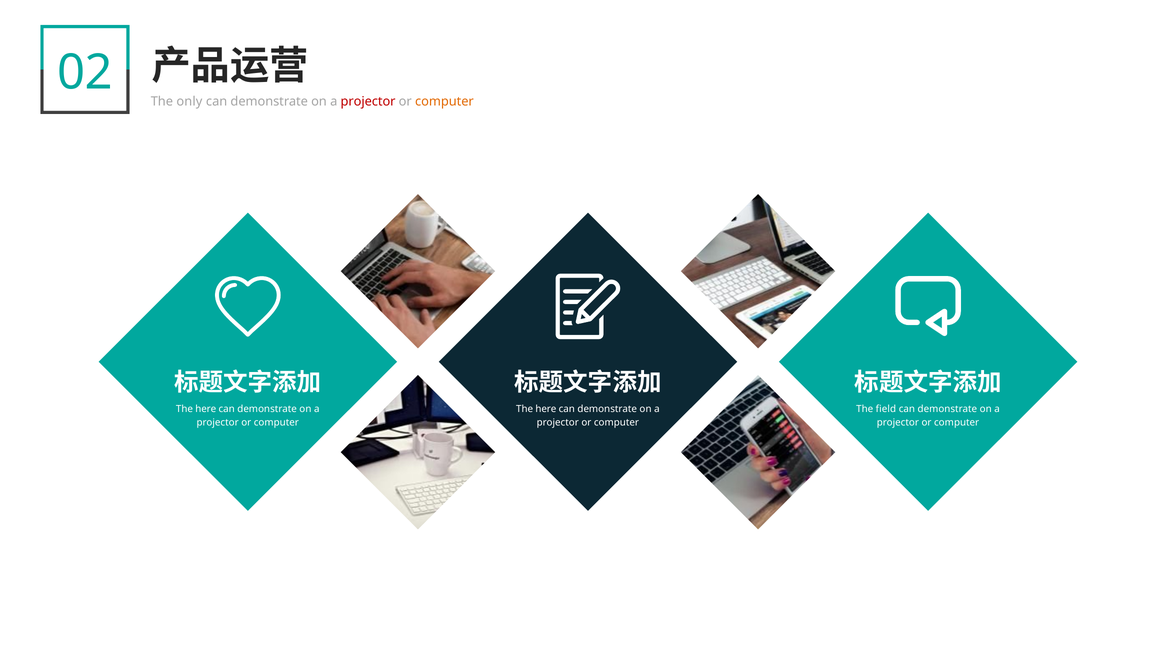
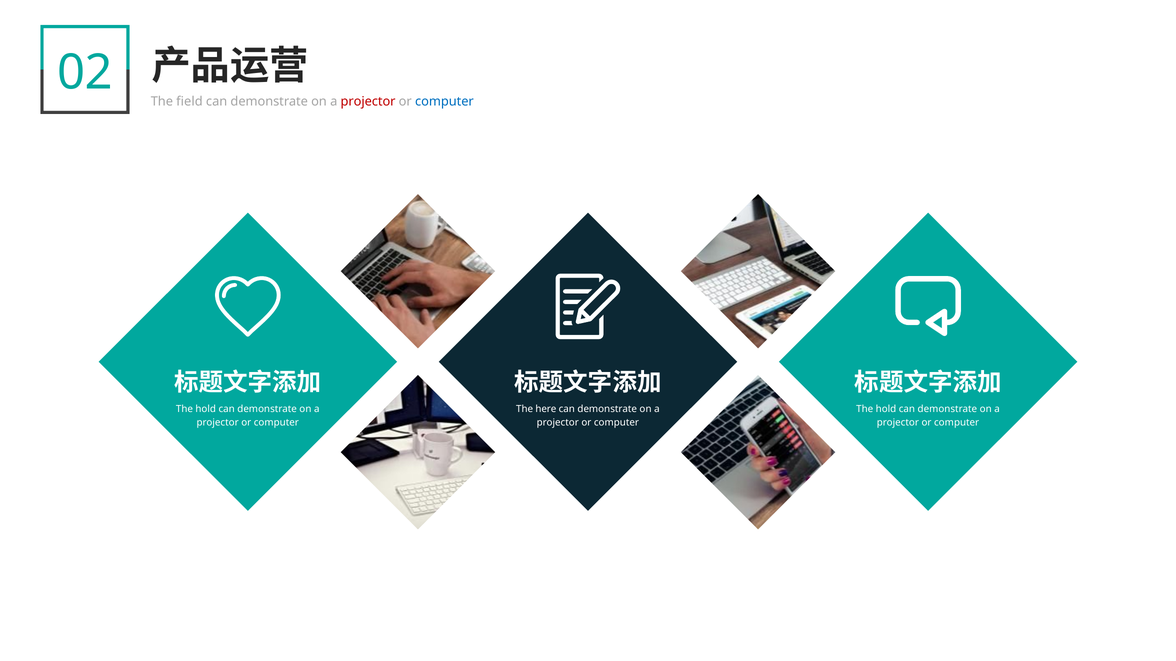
only: only -> field
computer at (444, 102) colour: orange -> blue
here at (206, 409): here -> hold
field at (886, 409): field -> hold
